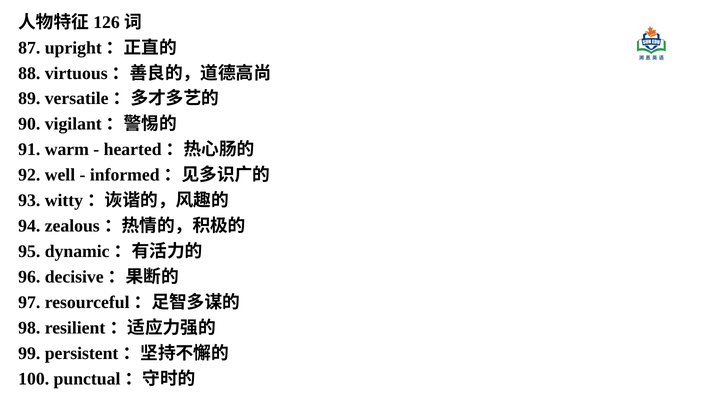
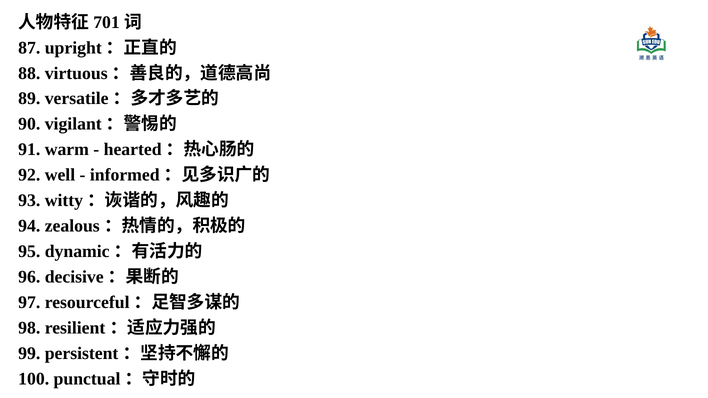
126: 126 -> 701
